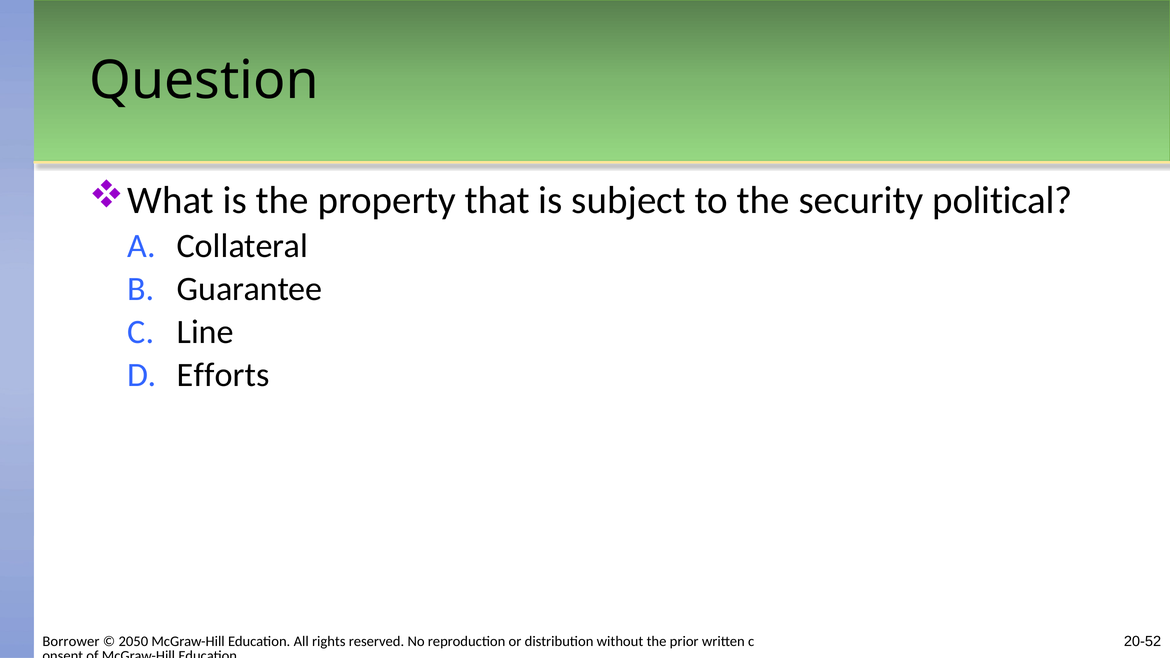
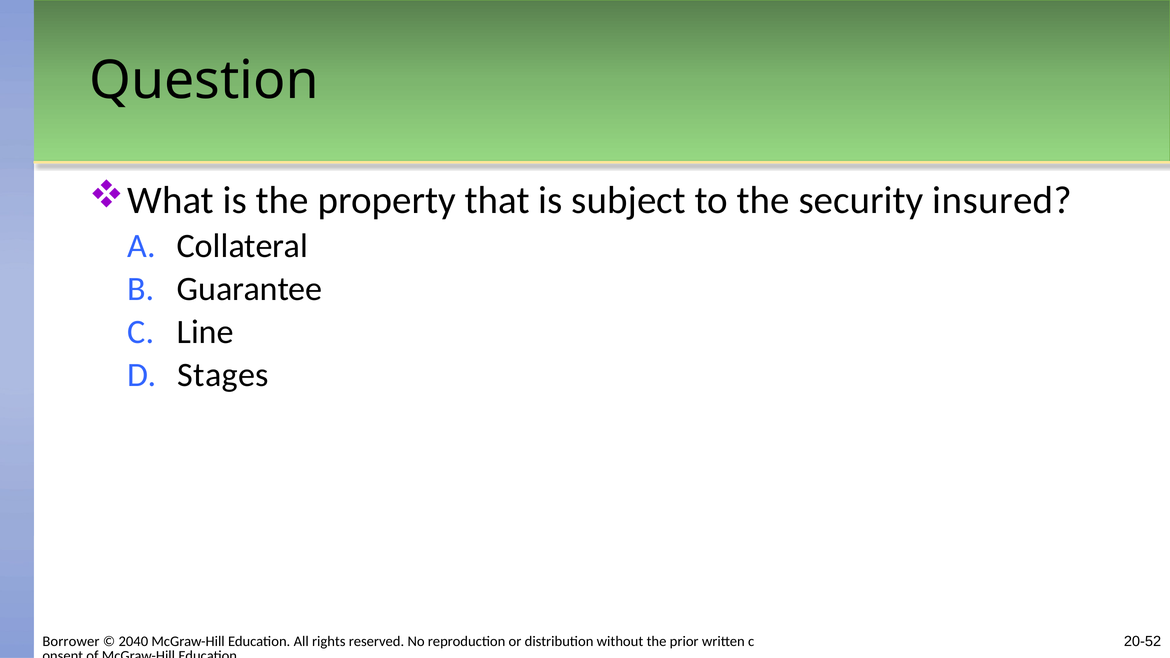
political: political -> insured
Efforts: Efforts -> Stages
2050: 2050 -> 2040
